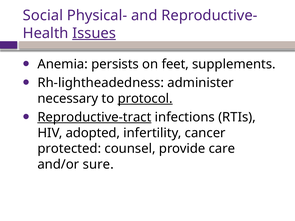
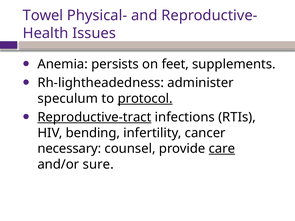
Social: Social -> Towel
Issues underline: present -> none
necessary: necessary -> speculum
adopted: adopted -> bending
protected: protected -> necessary
care underline: none -> present
